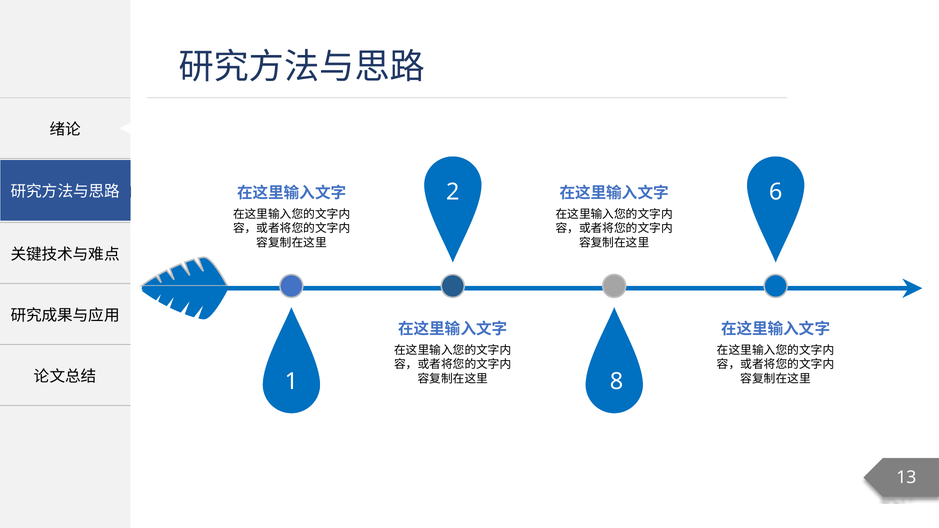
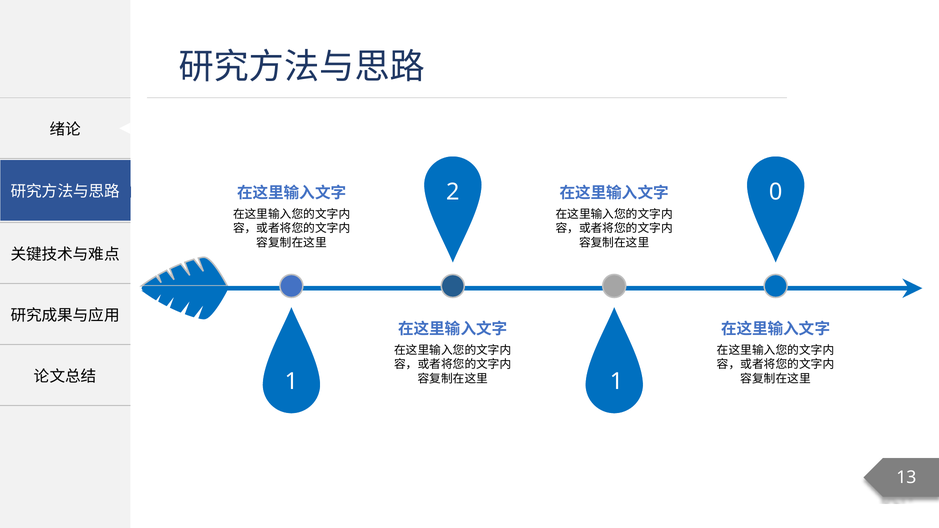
6: 6 -> 0
1 8: 8 -> 1
